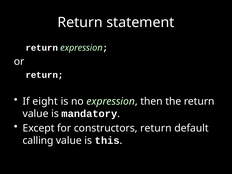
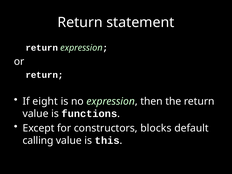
mandatory: mandatory -> functions
constructors return: return -> blocks
